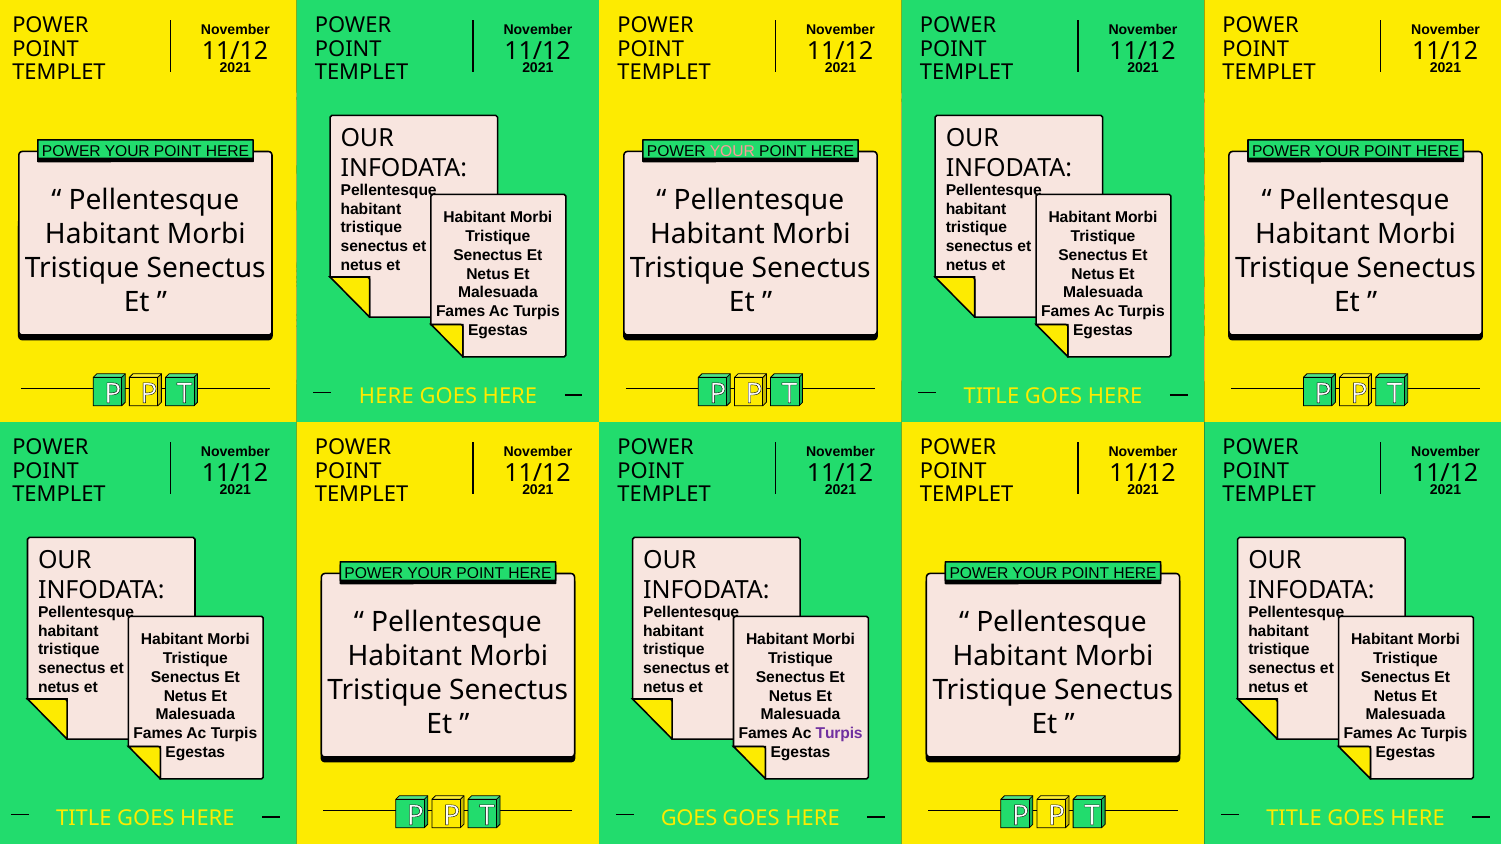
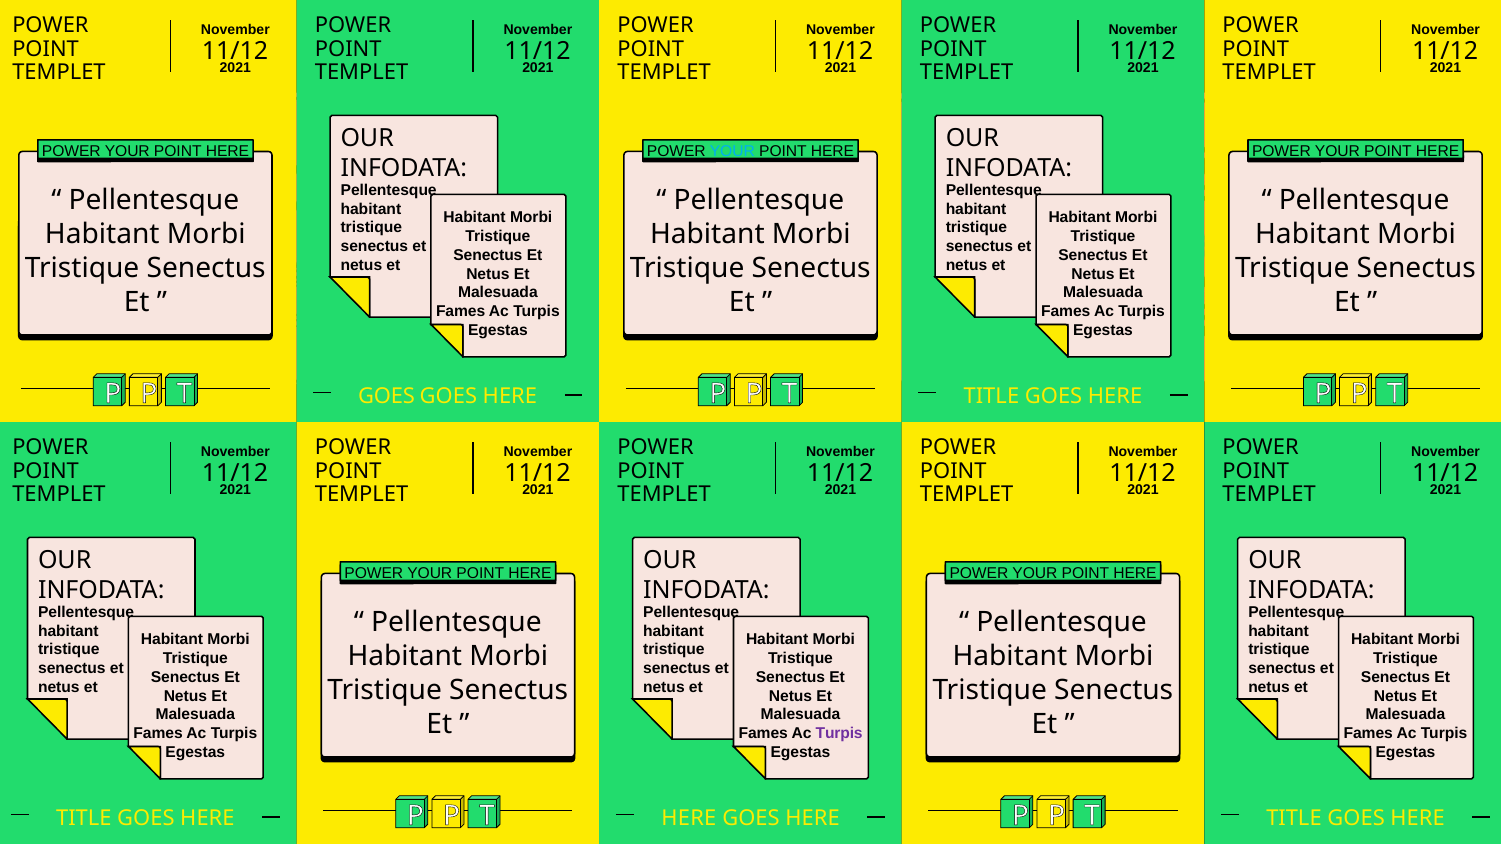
YOUR at (732, 151) colour: pink -> light blue
HERE at (386, 396): HERE -> GOES
GOES at (689, 818): GOES -> HERE
